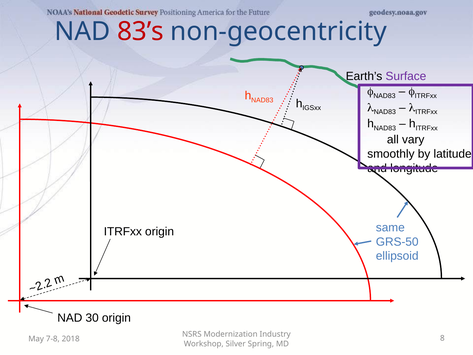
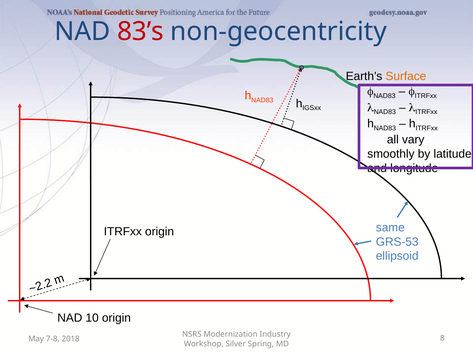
Surface colour: purple -> orange
GRS-50: GRS-50 -> GRS-53
30: 30 -> 10
